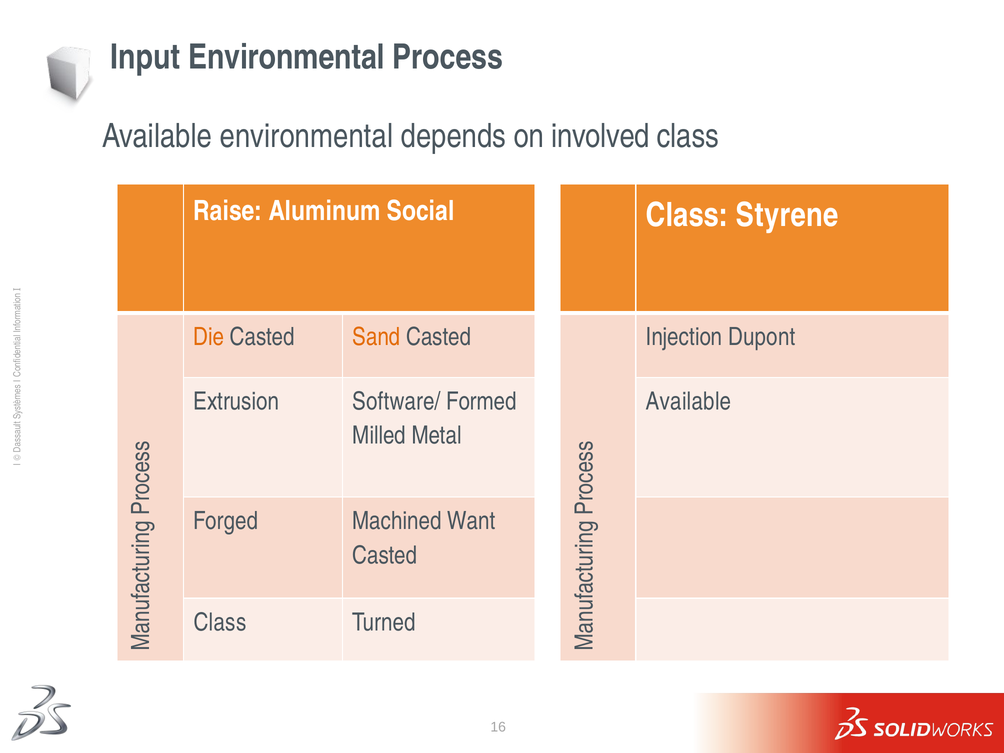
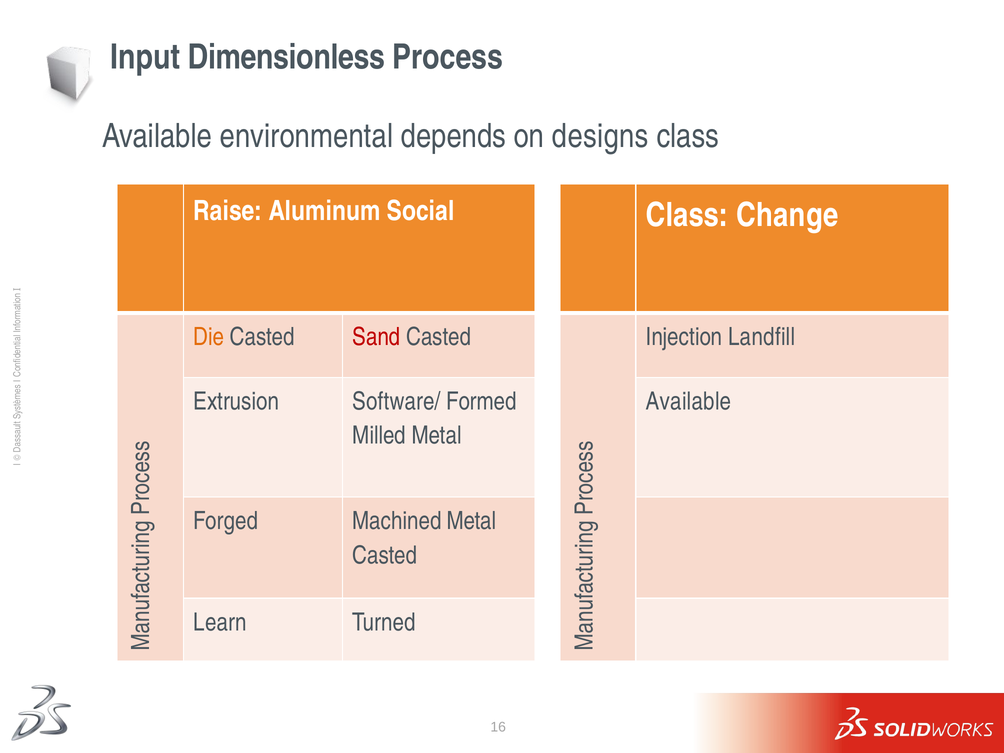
Input Environmental: Environmental -> Dimensionless
involved: involved -> designs
Styrene: Styrene -> Change
Sand colour: orange -> red
Dupont: Dupont -> Landfill
Machined Want: Want -> Metal
Class at (220, 622): Class -> Learn
